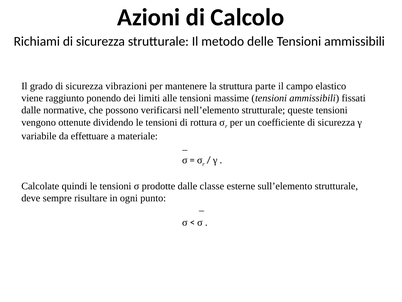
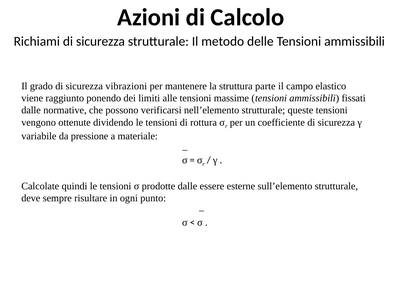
effettuare: effettuare -> pressione
classe: classe -> essere
